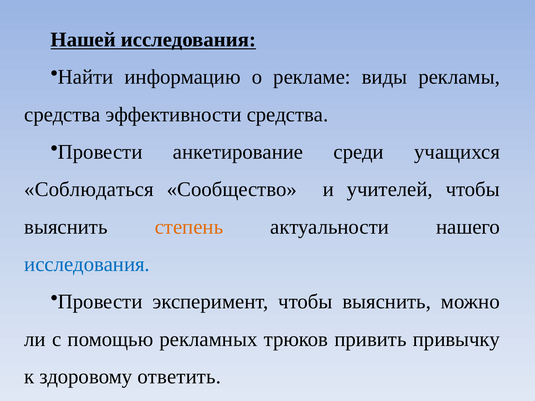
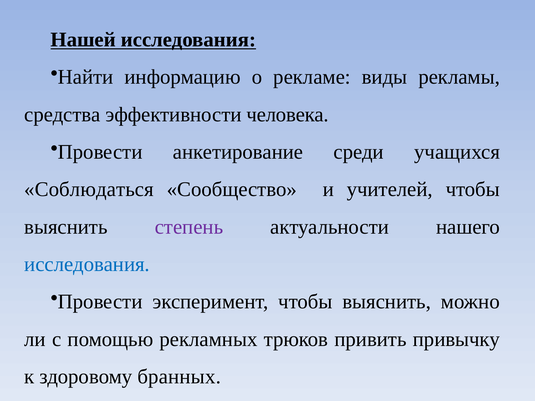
эффективности средства: средства -> человека
степень colour: orange -> purple
ответить: ответить -> бранных
